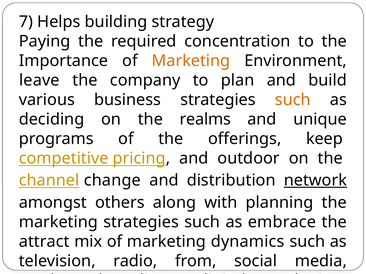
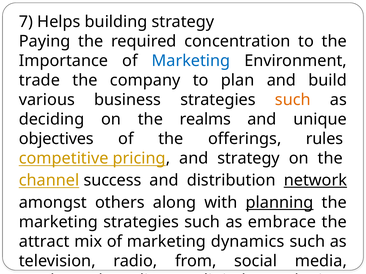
Marketing at (191, 61) colour: orange -> blue
leave at (39, 80): leave -> trade
programs: programs -> objectives
keep: keep -> rules
and outdoor: outdoor -> strategy
change: change -> success
planning underline: none -> present
